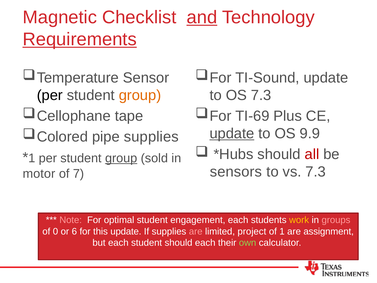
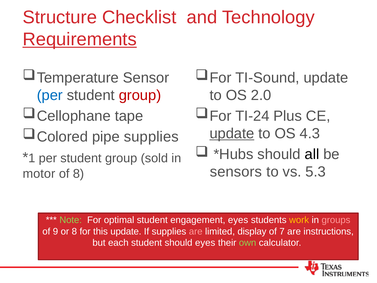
Magnetic: Magnetic -> Structure
and underline: present -> none
per at (50, 95) colour: black -> blue
group at (140, 95) colour: orange -> red
OS 7.3: 7.3 -> 2.0
TI-69: TI-69 -> TI-24
9.9: 9.9 -> 4.3
all colour: red -> black
group at (121, 158) underline: present -> none
vs 7.3: 7.3 -> 5.3
of 7: 7 -> 8
Note colour: pink -> light green
engagement each: each -> eyes
0: 0 -> 9
or 6: 6 -> 8
project: project -> display
of 1: 1 -> 7
assignment: assignment -> instructions
should each: each -> eyes
